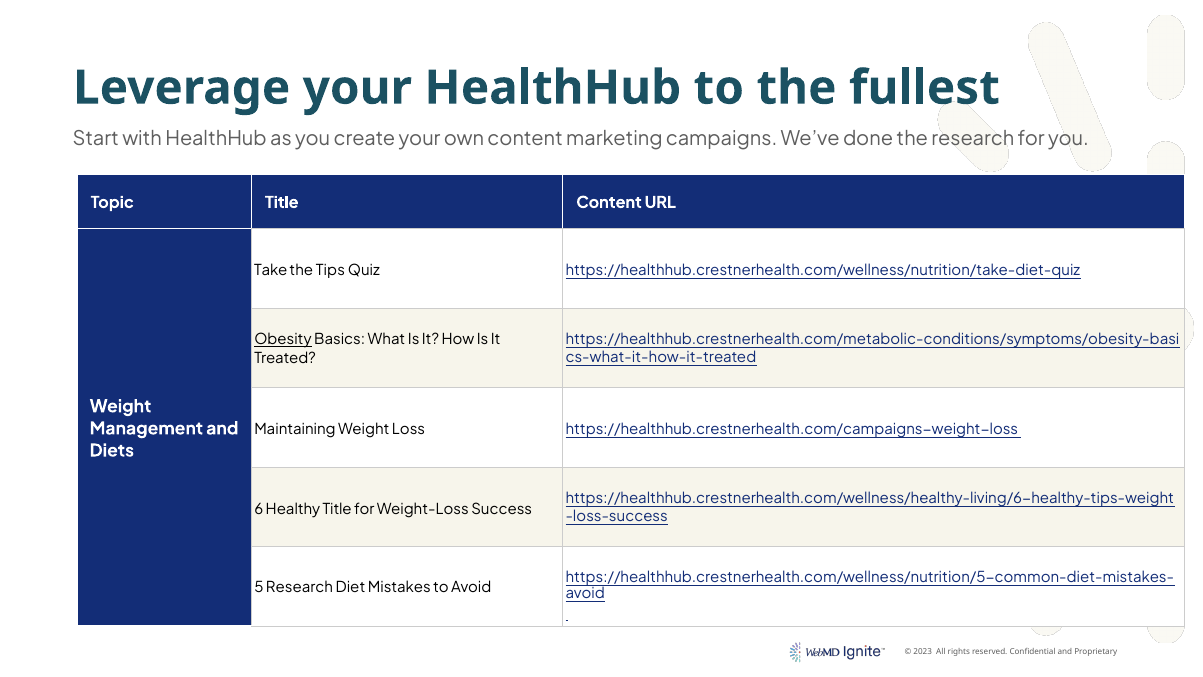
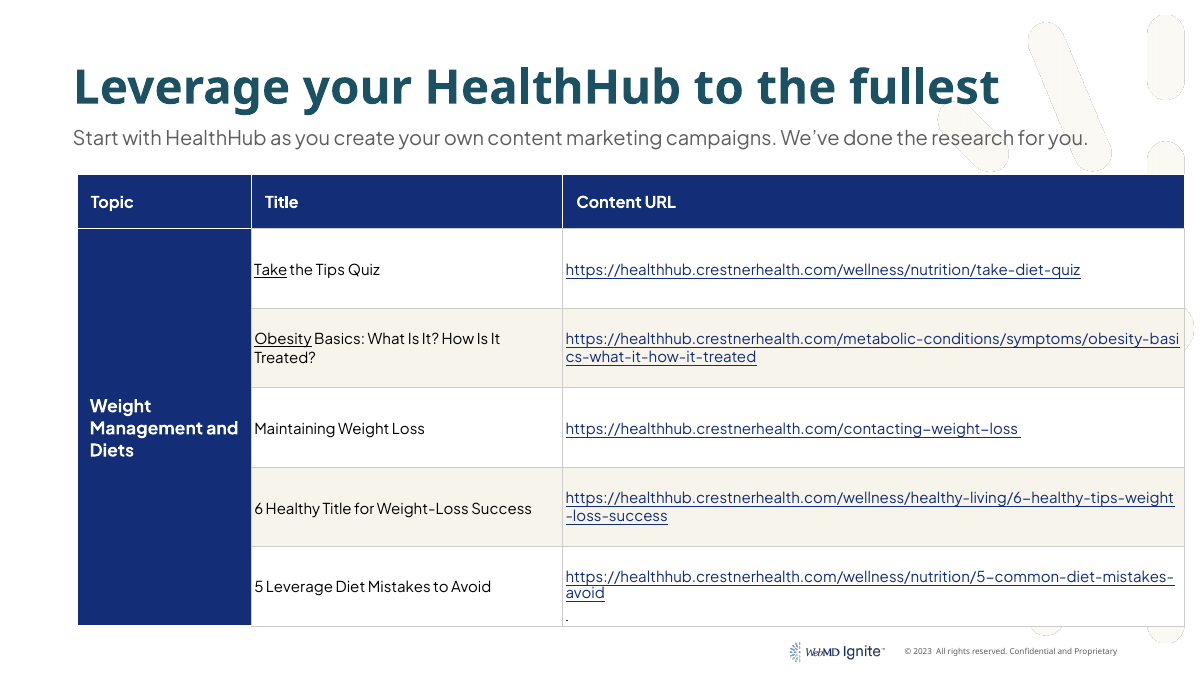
Take underline: none -> present
https://healthhub.crestnerhealth.com/campaigns-weight-loss: https://healthhub.crestnerhealth.com/campaigns-weight-loss -> https://healthhub.crestnerhealth.com/contacting-weight-loss
5 Research: Research -> Leverage
